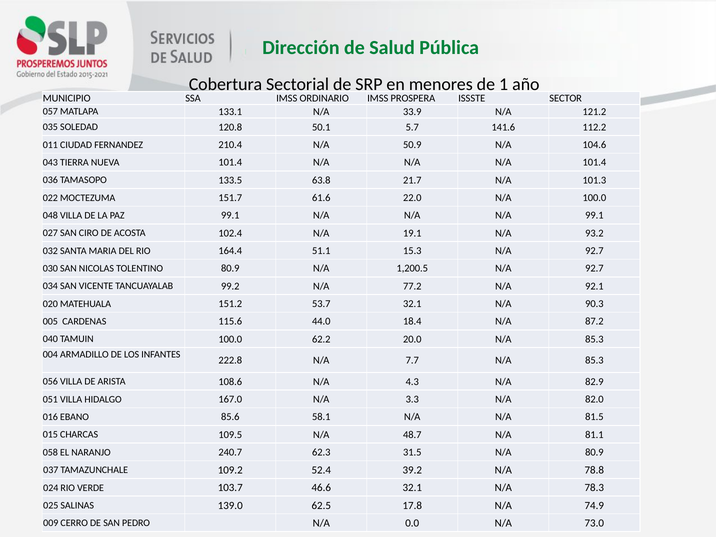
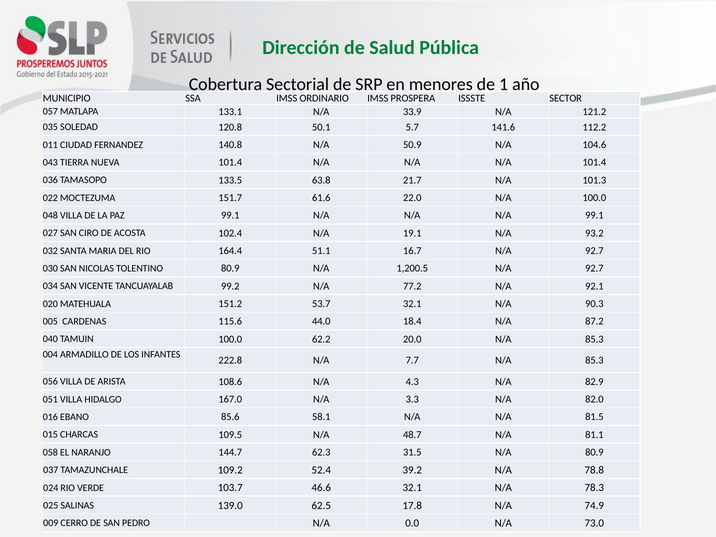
210.4: 210.4 -> 140.8
15.3: 15.3 -> 16.7
240.7: 240.7 -> 144.7
